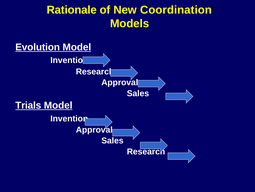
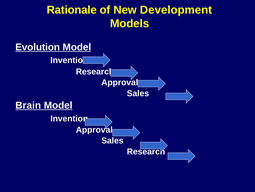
Coordination: Coordination -> Development
Trials: Trials -> Brain
